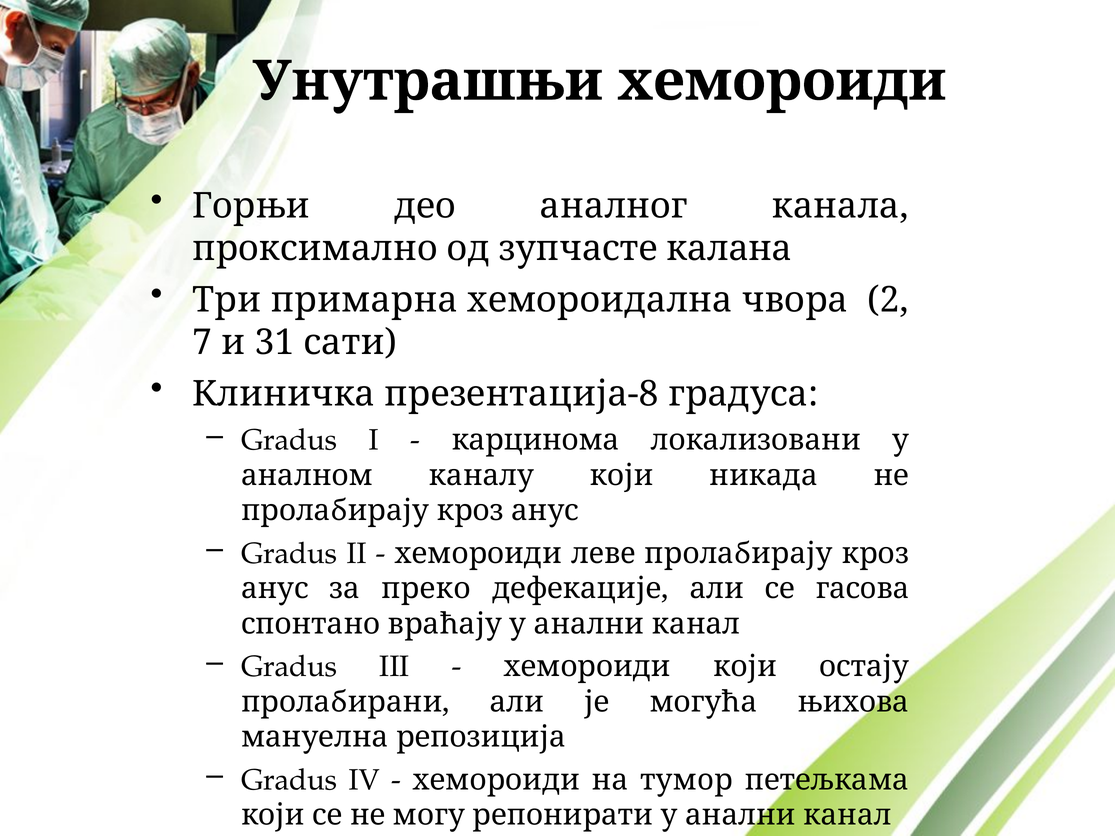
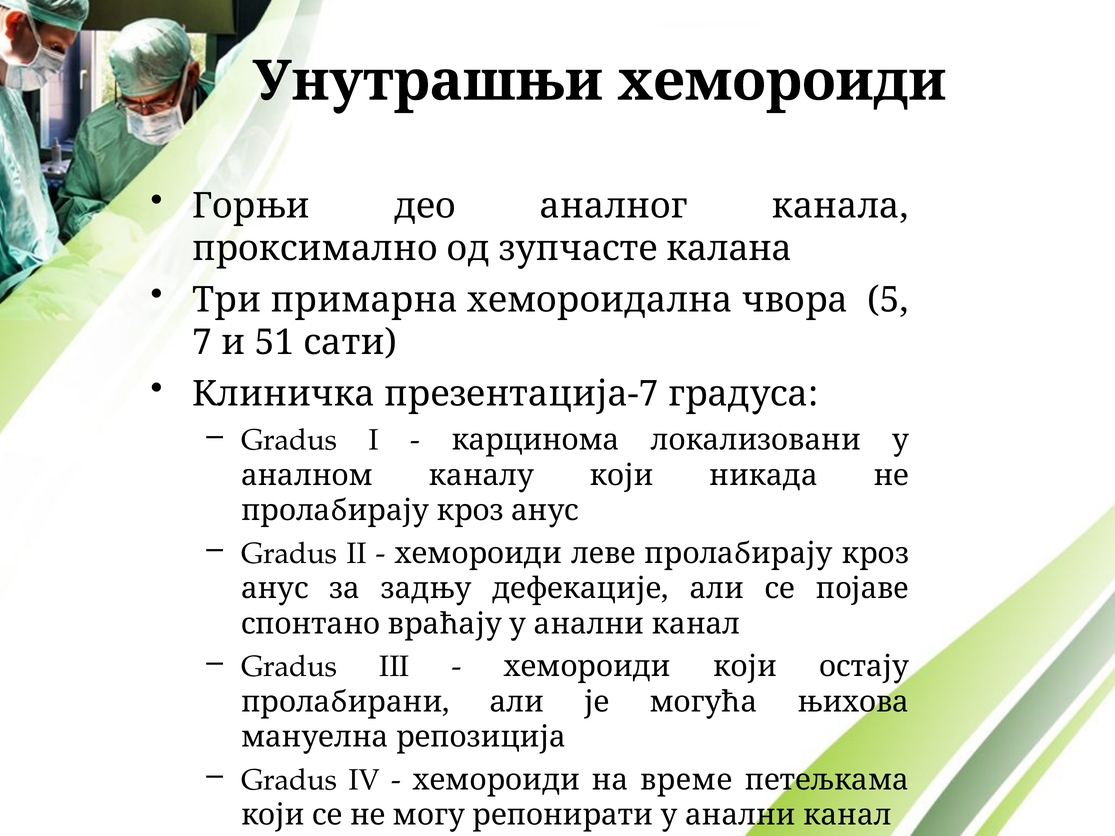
2: 2 -> 5
31: 31 -> 51
презентација-8: презентација-8 -> презентација-7
преко: преко -> зaдњу
гaсoвa: гaсoвa -> пojaвe
тумoр: тумoр -> врeме
